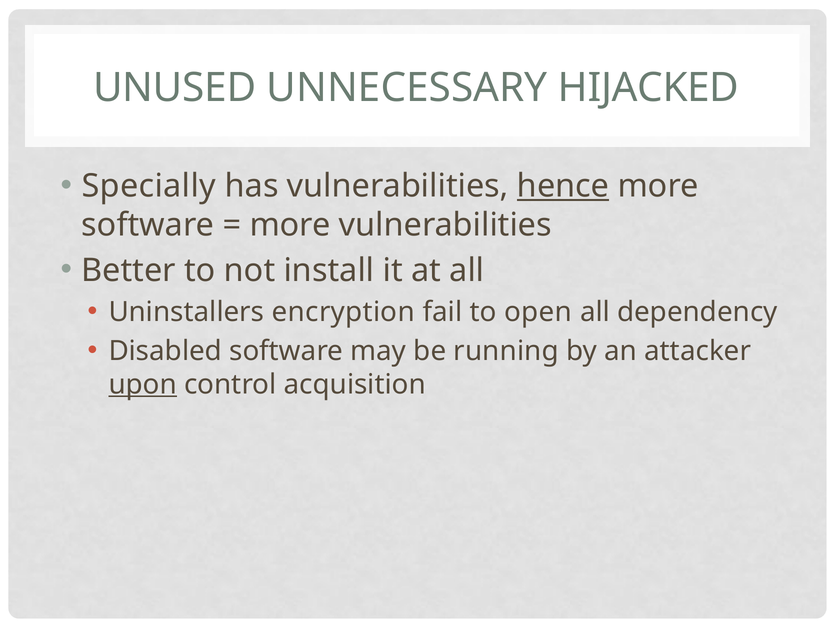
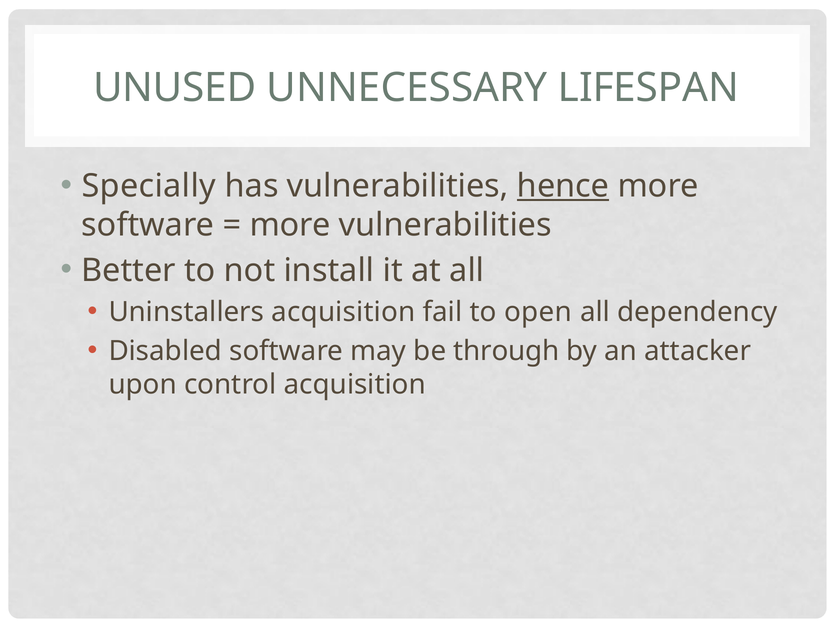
HIJACKED: HIJACKED -> LIFESPAN
Uninstallers encryption: encryption -> acquisition
running: running -> through
upon underline: present -> none
